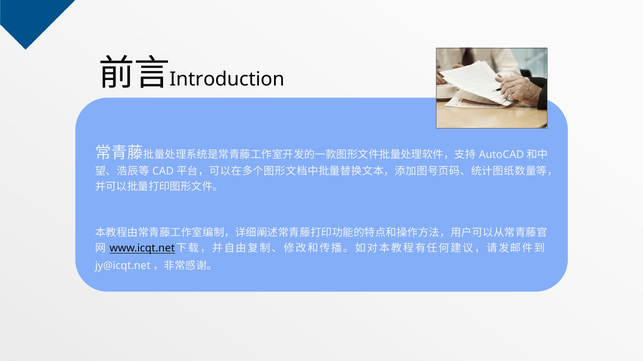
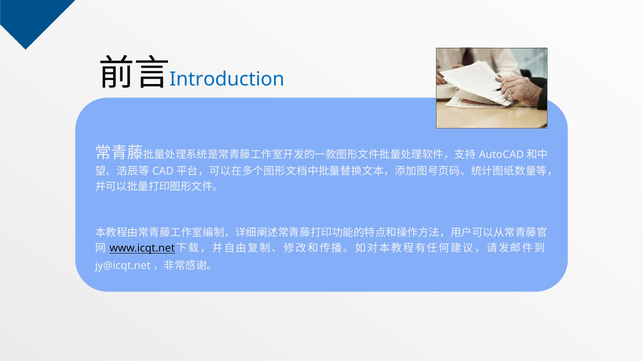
Introduction colour: black -> blue
